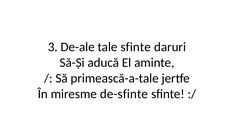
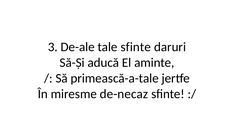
de-sfinte: de-sfinte -> de-necaz
